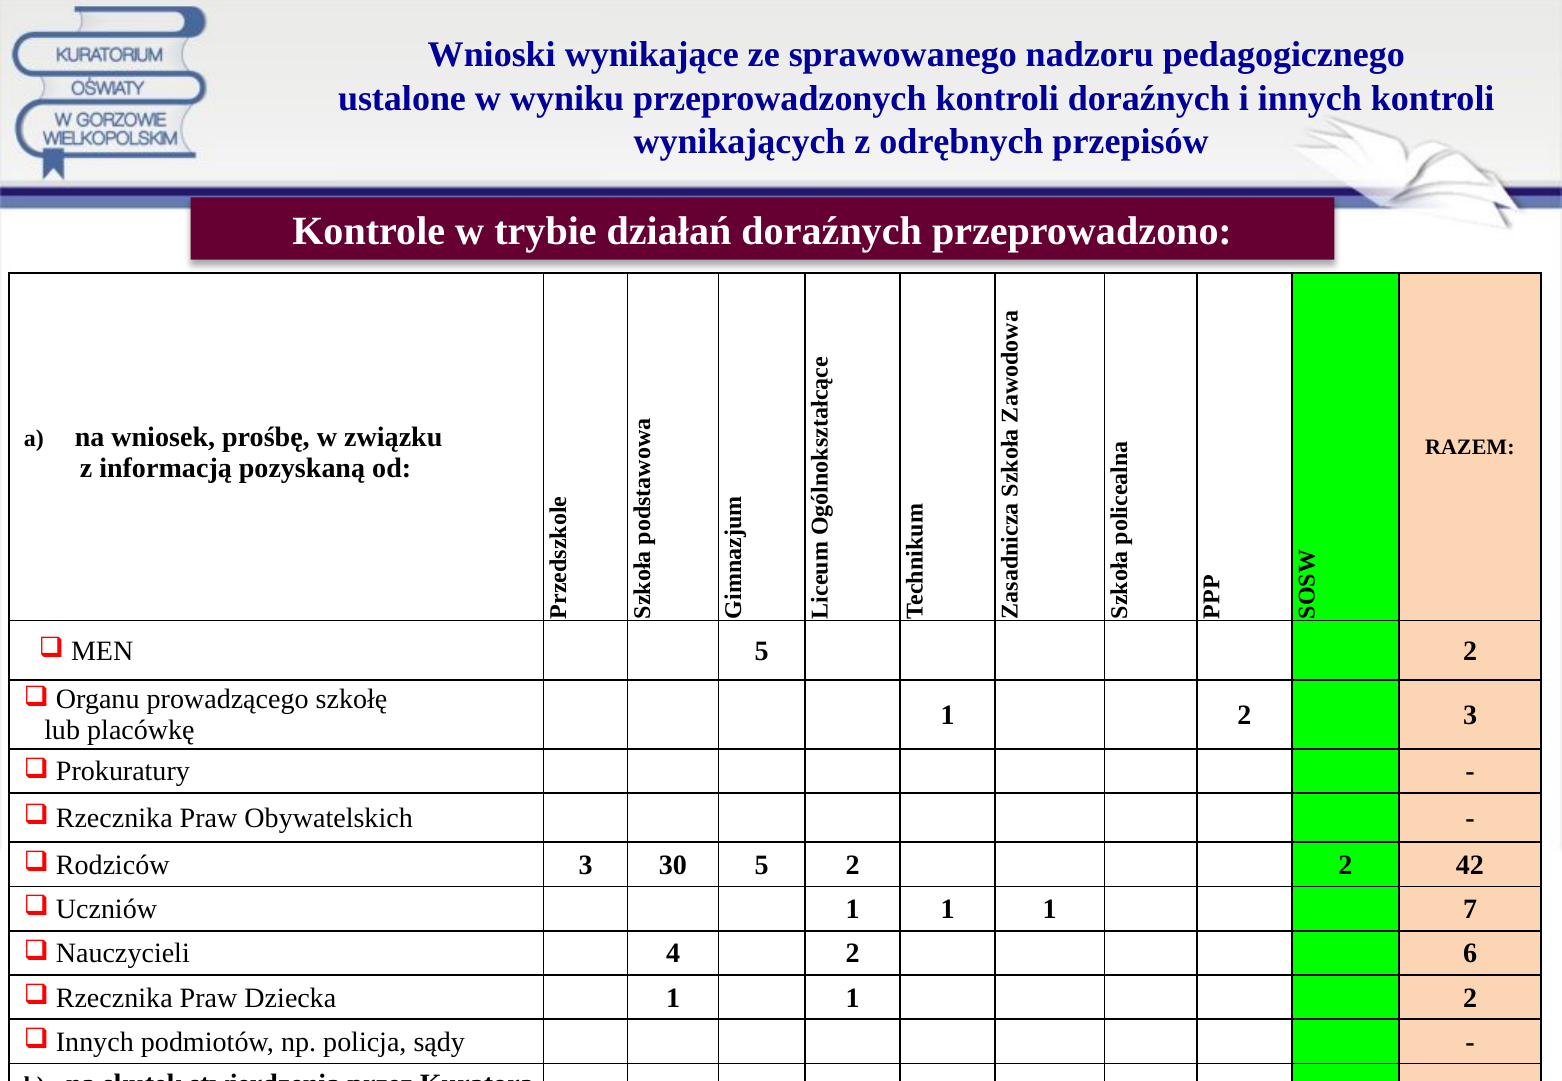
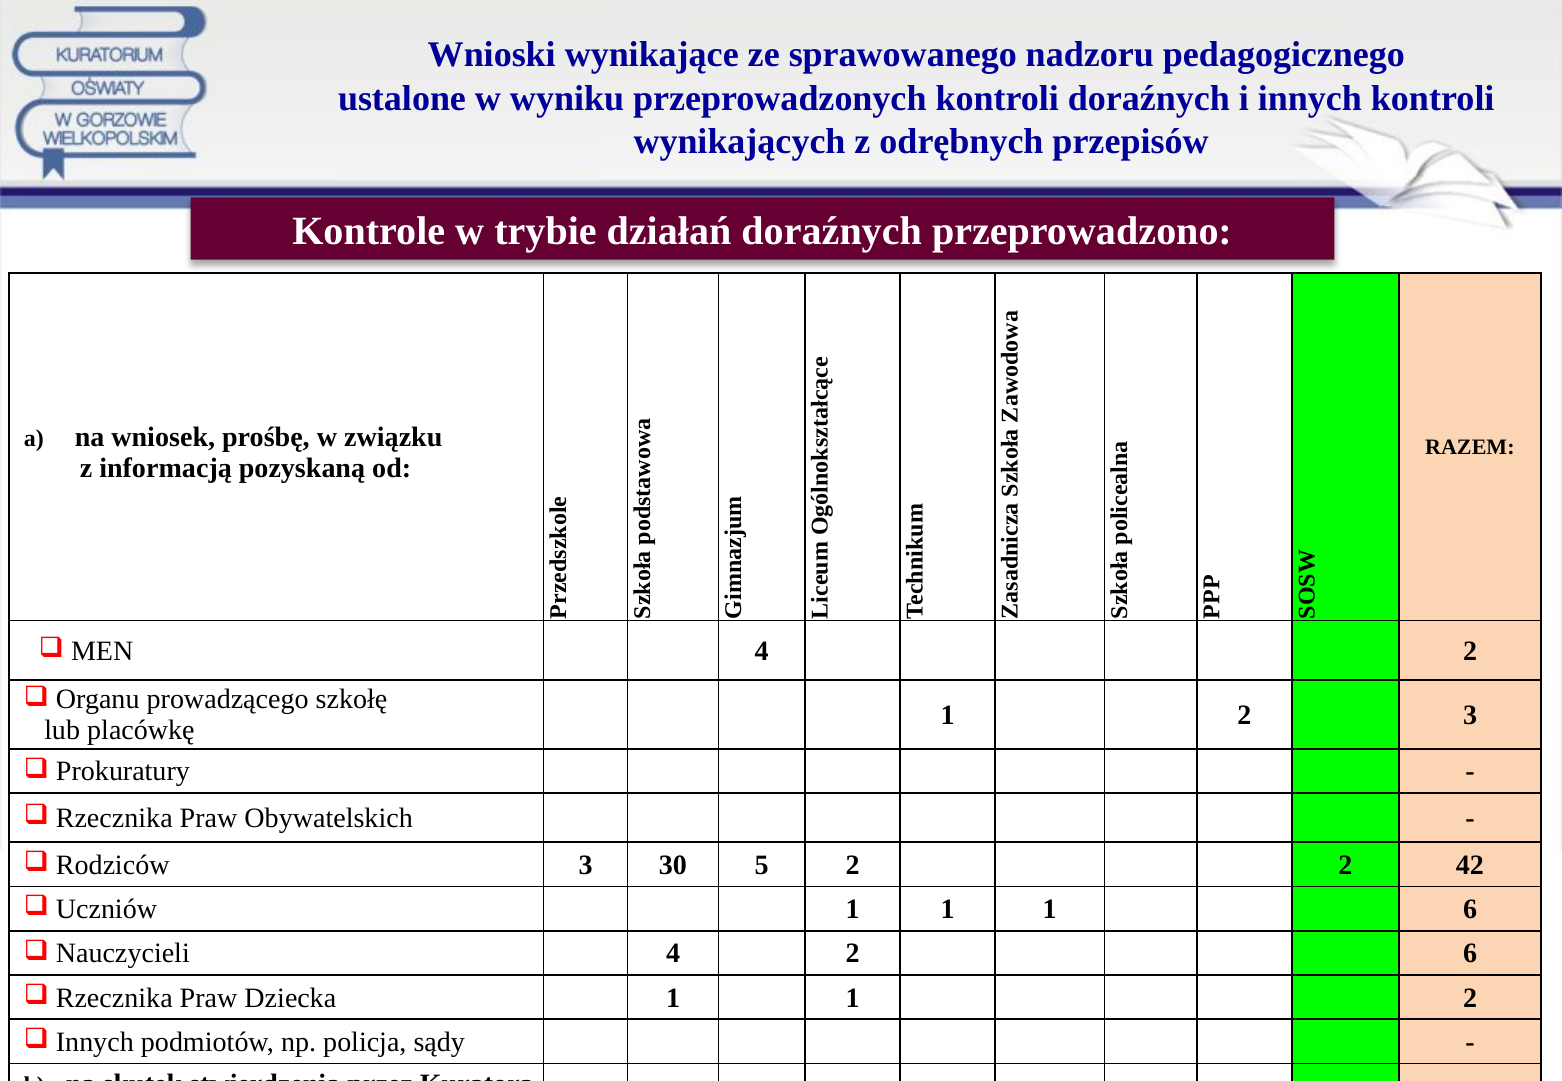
MEN 5: 5 -> 4
1 7: 7 -> 6
